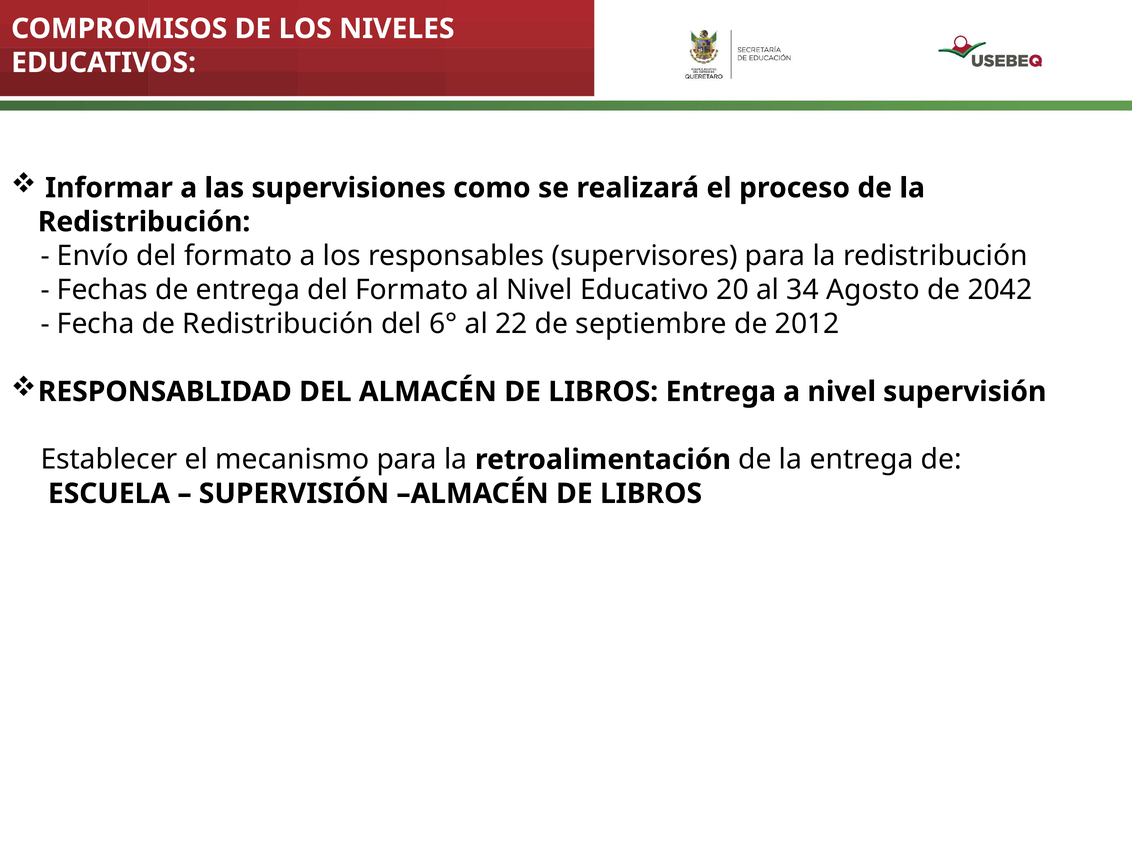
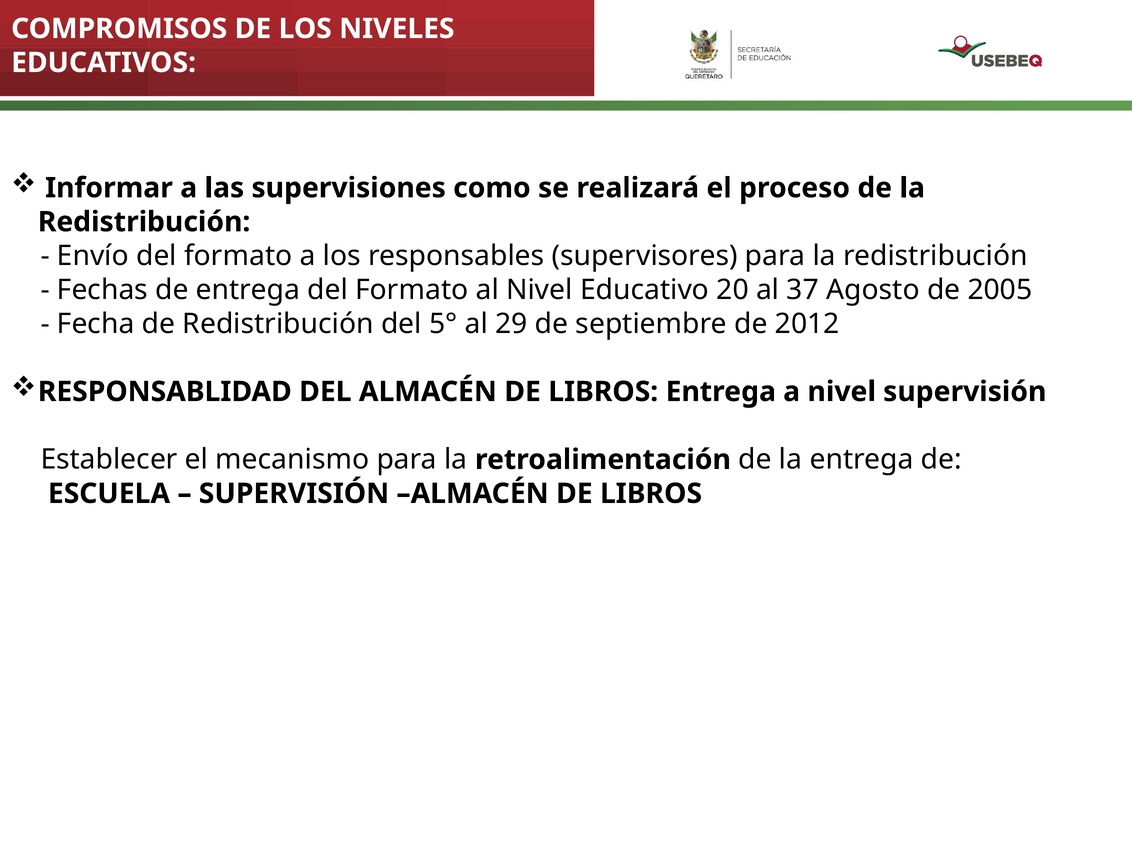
34: 34 -> 37
2042: 2042 -> 2005
6°: 6° -> 5°
22: 22 -> 29
